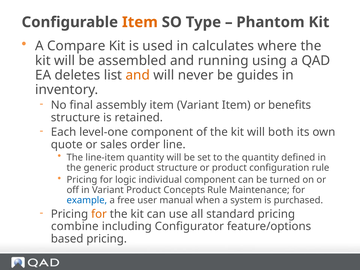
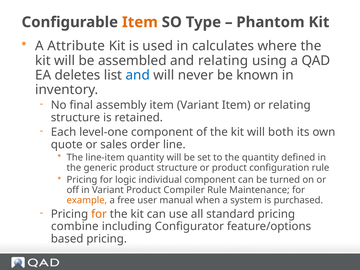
Compare: Compare -> Attribute
and running: running -> relating
and at (138, 75) colour: orange -> blue
guides: guides -> known
or benefits: benefits -> relating
Concepts: Concepts -> Compiler
example colour: blue -> orange
